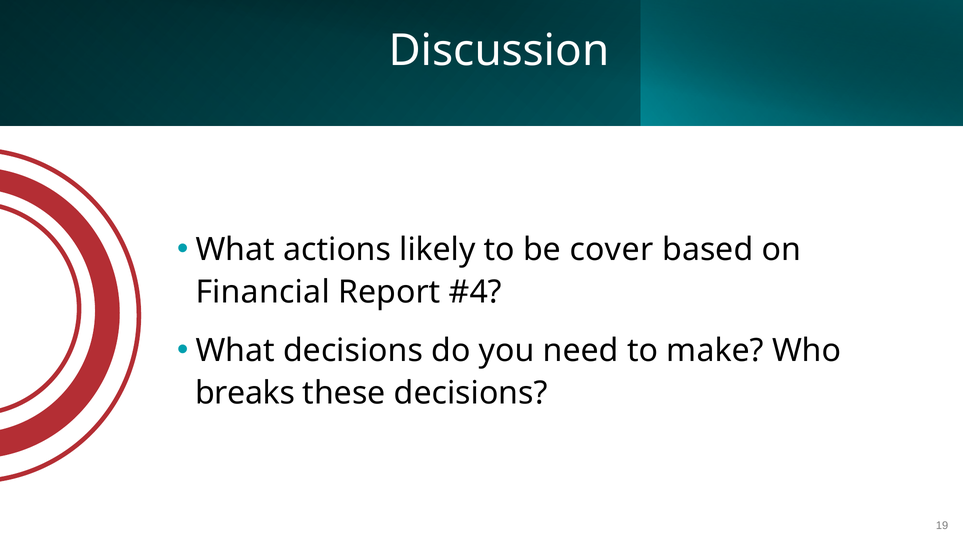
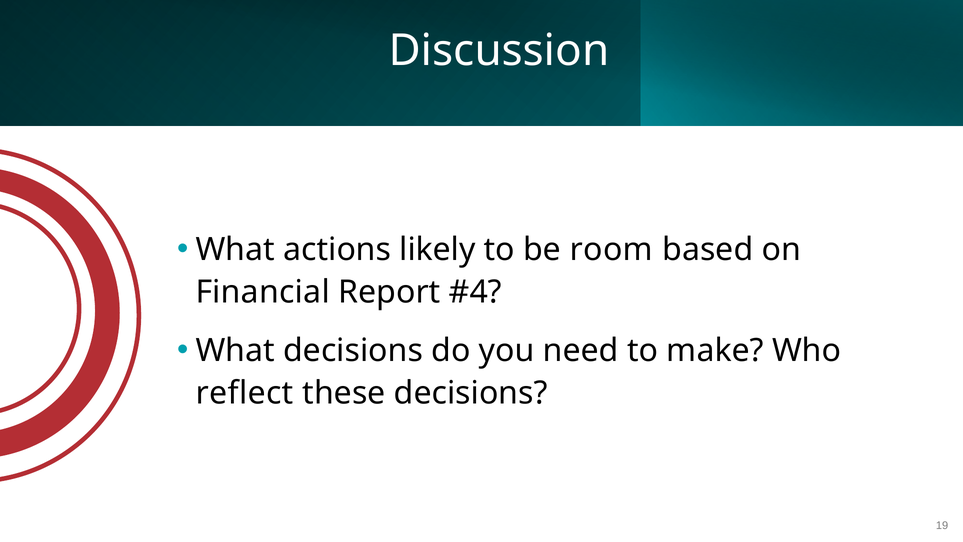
cover: cover -> room
breaks: breaks -> reflect
